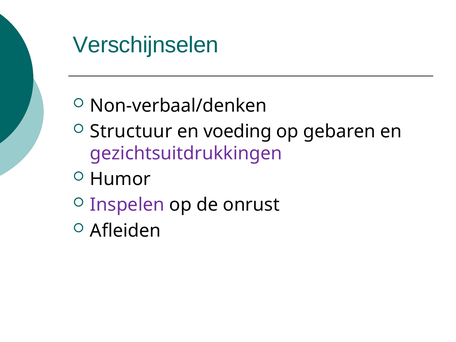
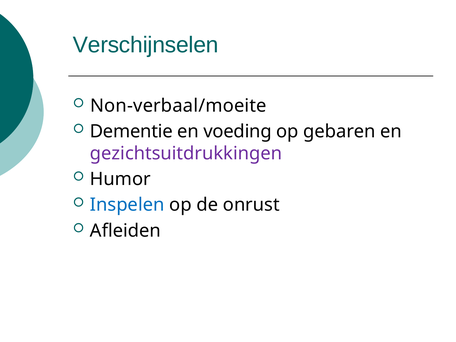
Non-verbaal/denken: Non-verbaal/denken -> Non-verbaal/moeite
Structuur: Structuur -> Dementie
Inspelen colour: purple -> blue
